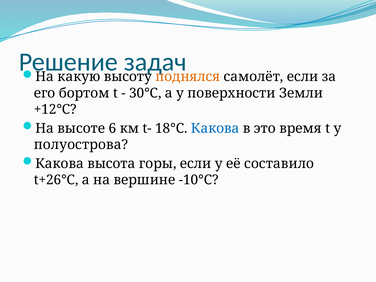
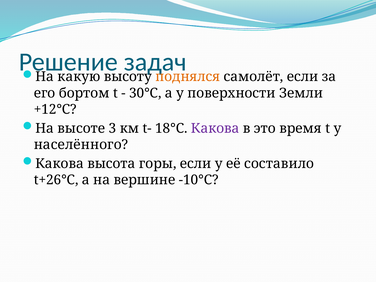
6: 6 -> 3
Какова at (215, 128) colour: blue -> purple
полуострова: полуострова -> населённого
